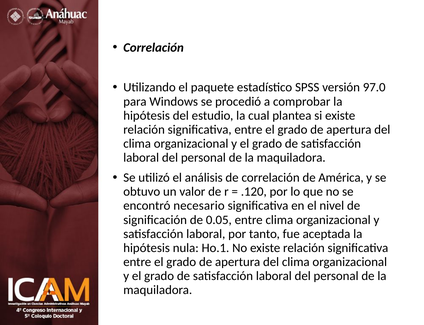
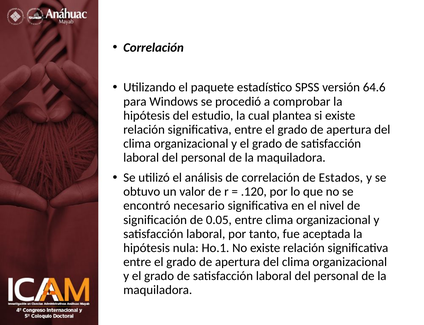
97.0: 97.0 -> 64.6
América: América -> Estados
